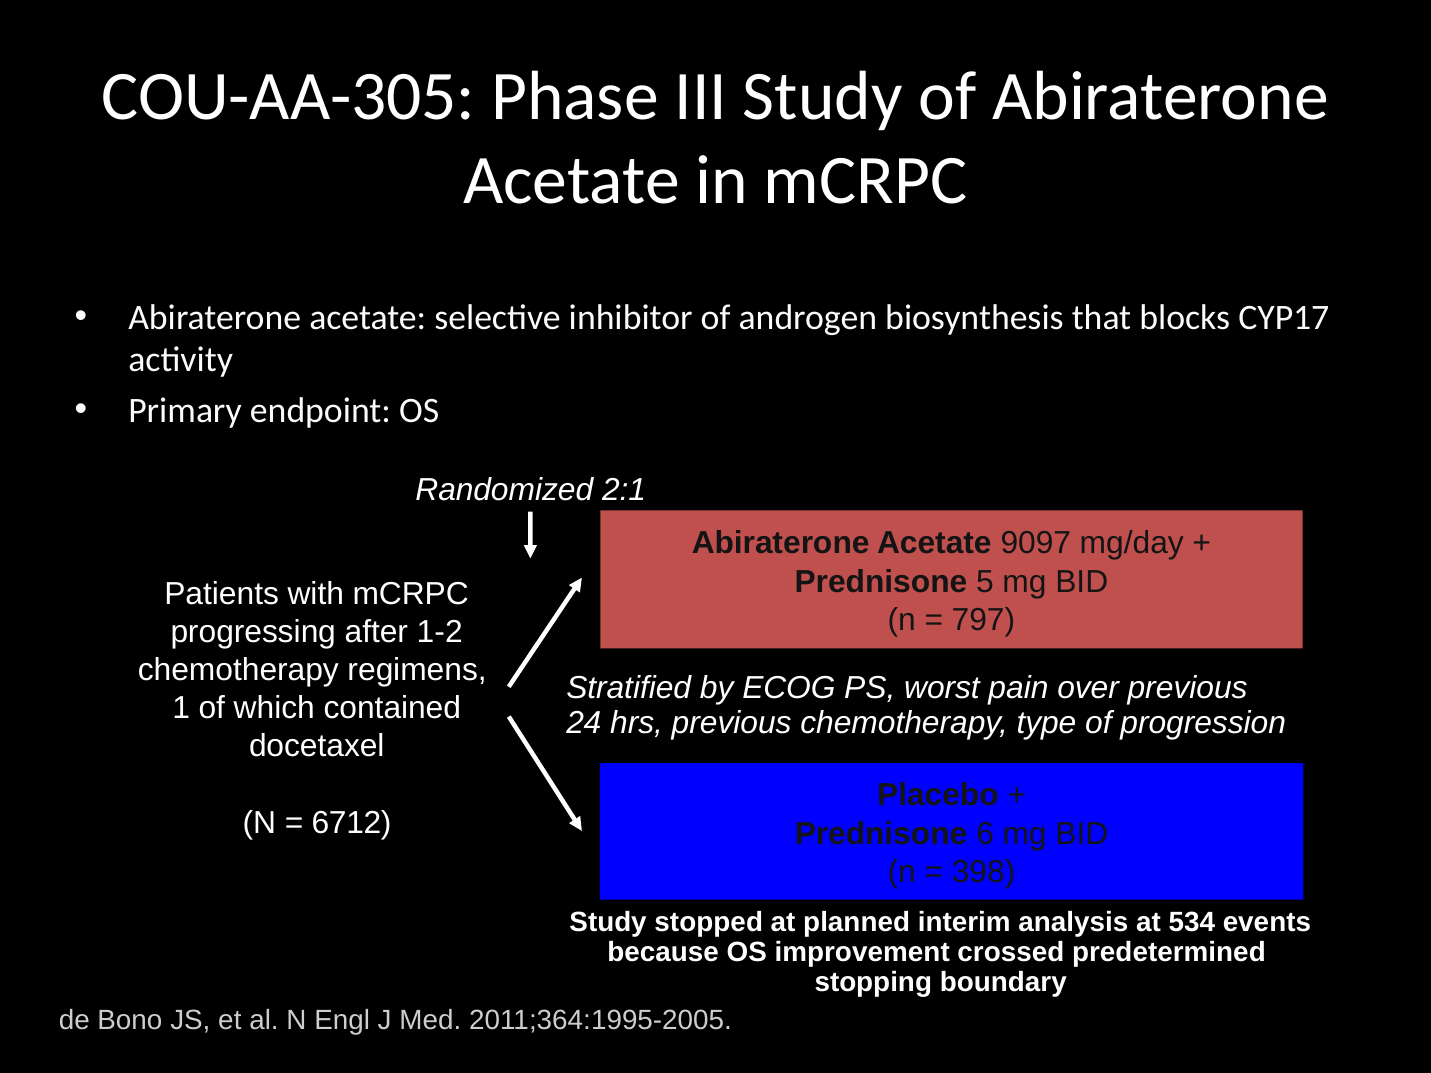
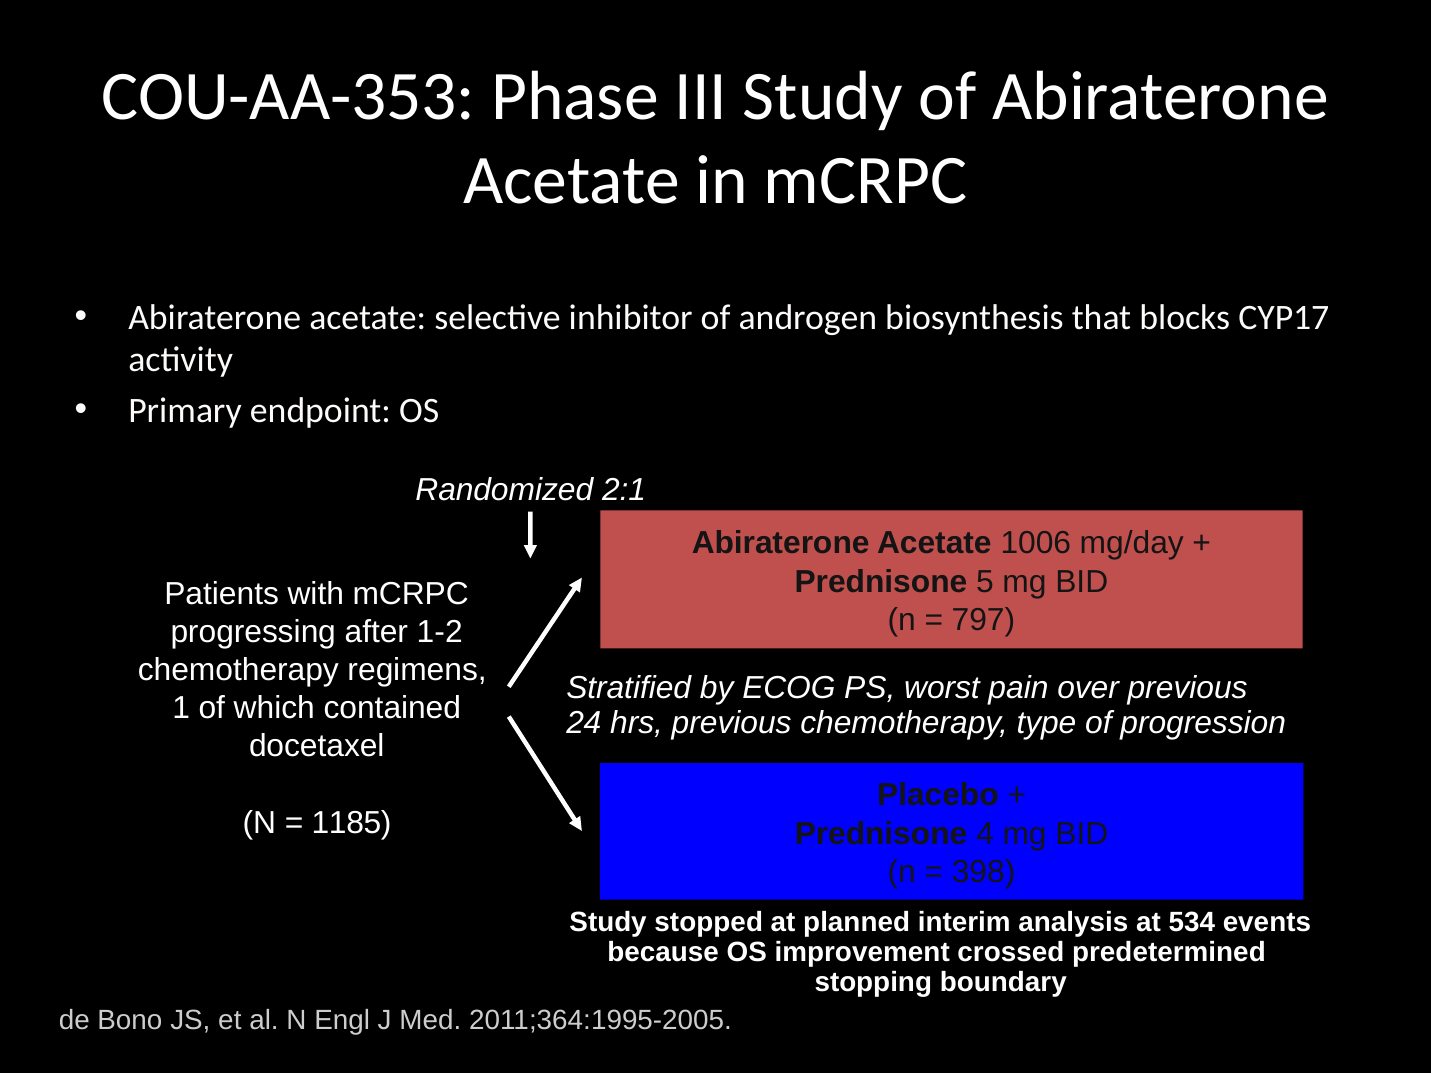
COU-AA-305: COU-AA-305 -> COU-AA-353
9097: 9097 -> 1006
6712: 6712 -> 1185
6: 6 -> 4
